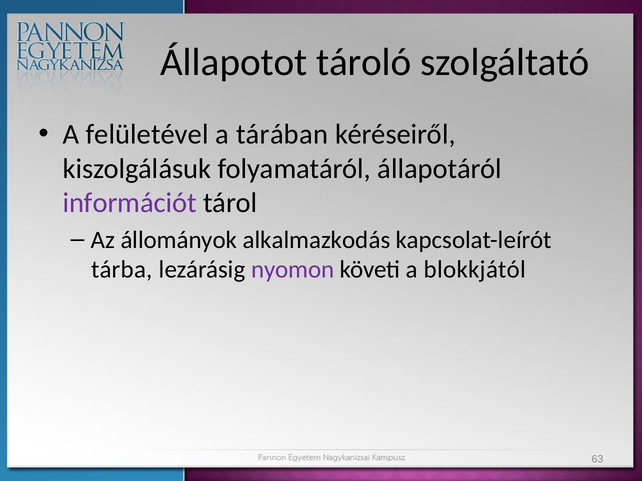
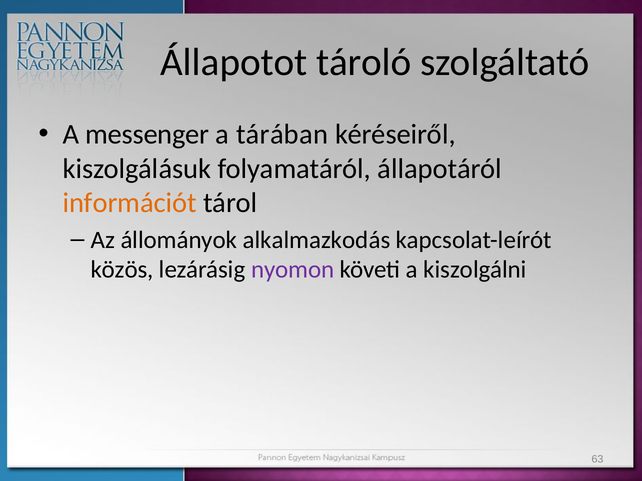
felületével: felületével -> messenger
információt colour: purple -> orange
tárba: tárba -> közös
blokkjától: blokkjától -> kiszolgálni
